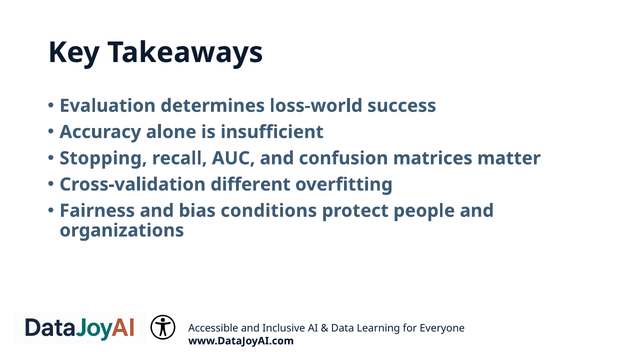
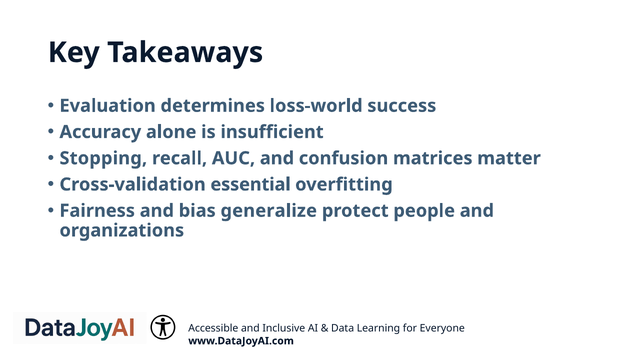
different: different -> essential
conditions: conditions -> generalize
